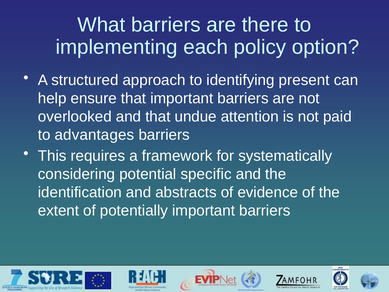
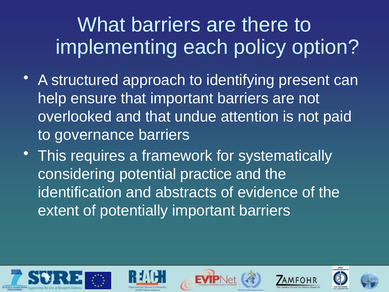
advantages: advantages -> governance
specific: specific -> practice
